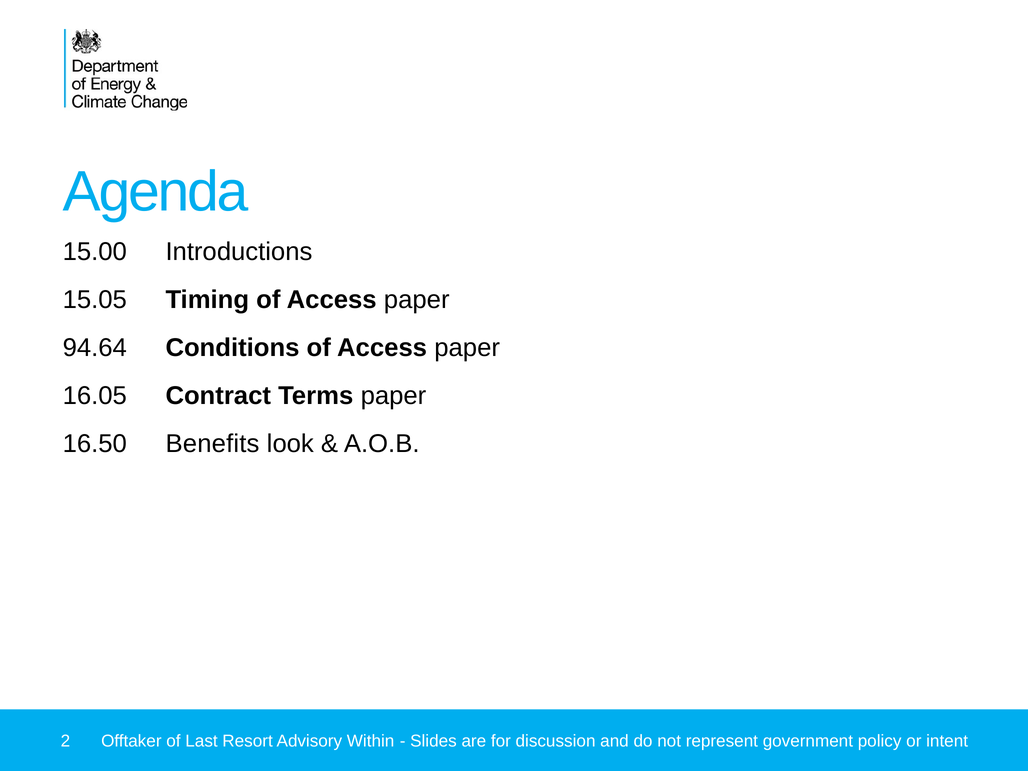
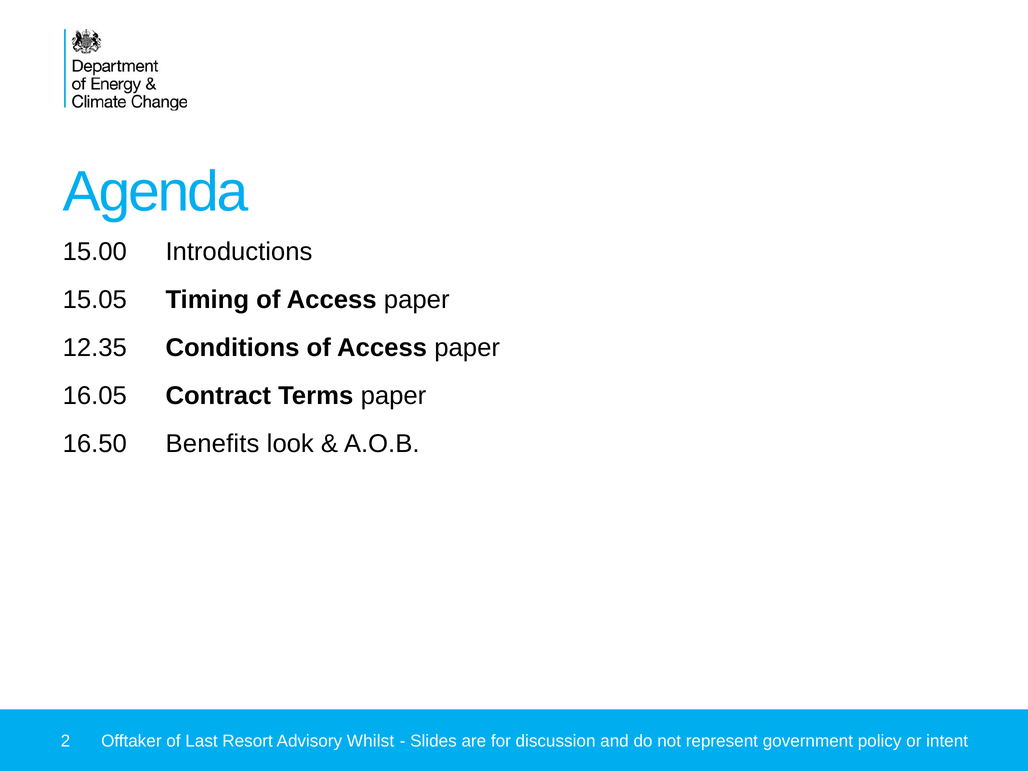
94.64: 94.64 -> 12.35
Within: Within -> Whilst
